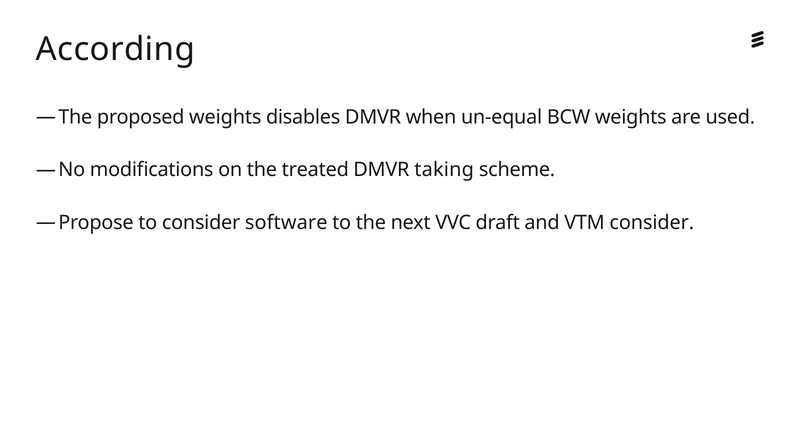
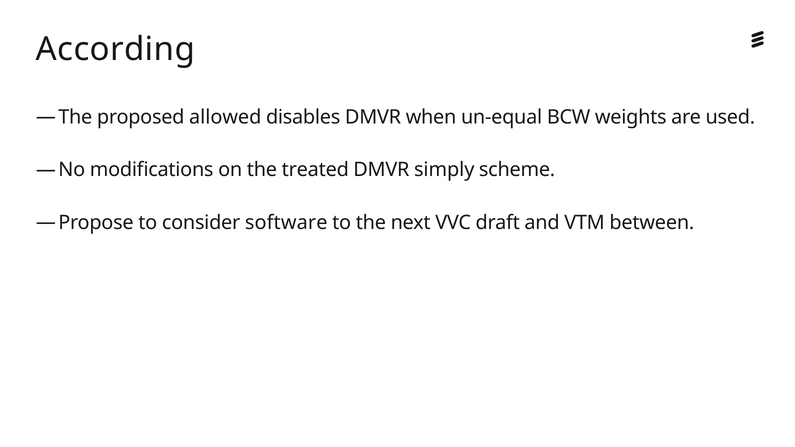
proposed weights: weights -> allowed
taking: taking -> simply
VTM consider: consider -> between
